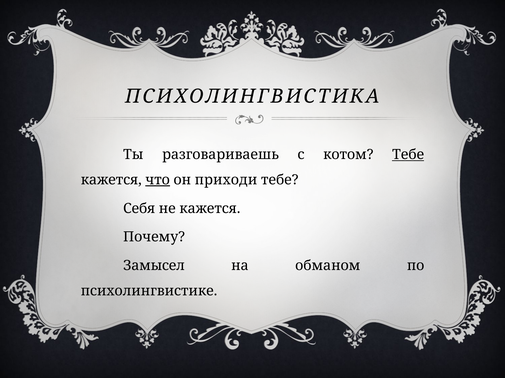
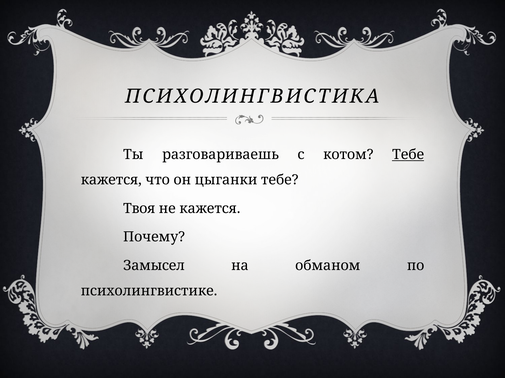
что underline: present -> none
приходи: приходи -> цыганки
Себя: Себя -> Твоя
